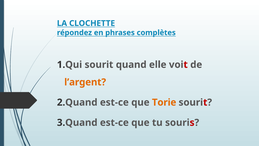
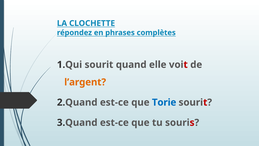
Torie colour: orange -> blue
